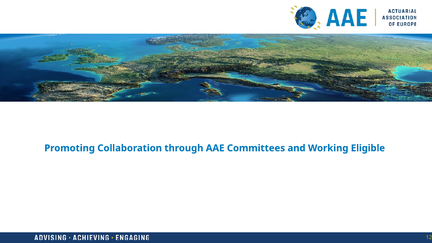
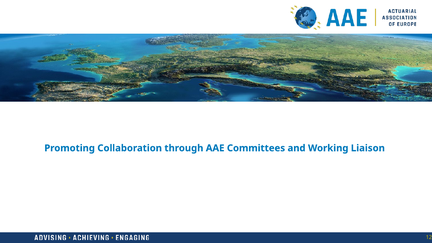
Eligible: Eligible -> Liaison
